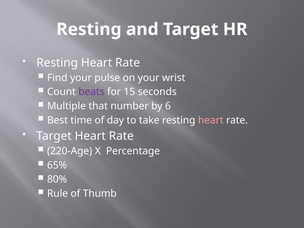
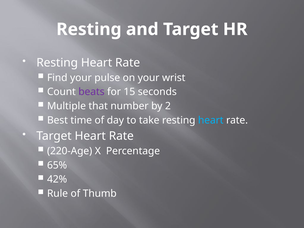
6: 6 -> 2
heart at (211, 120) colour: pink -> light blue
80%: 80% -> 42%
